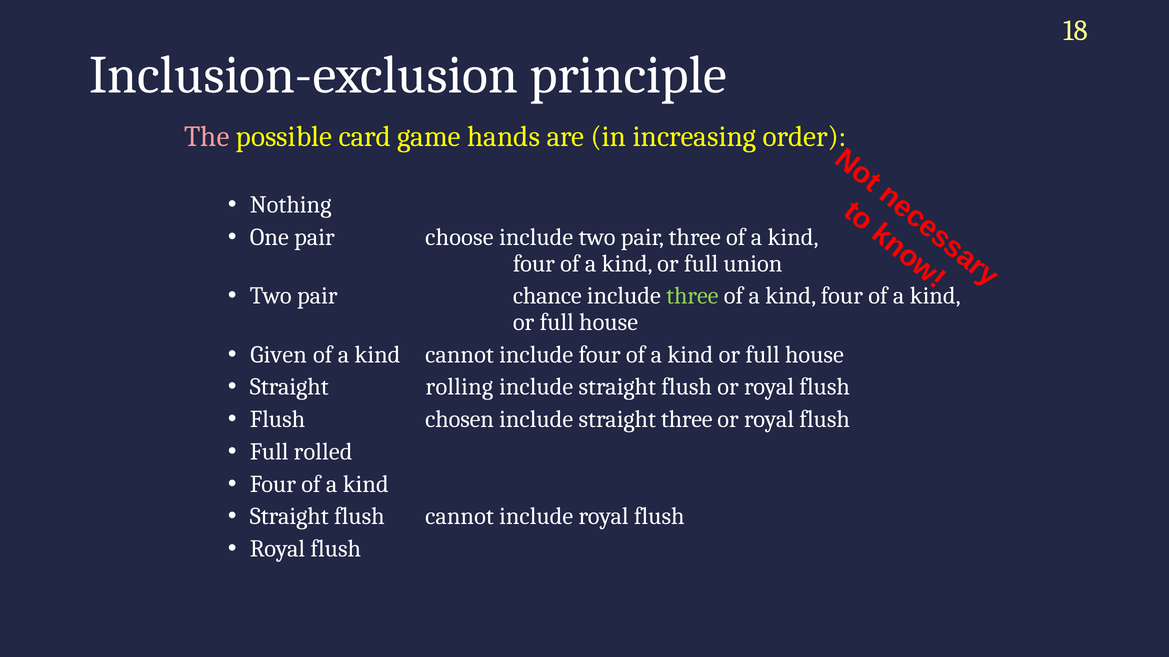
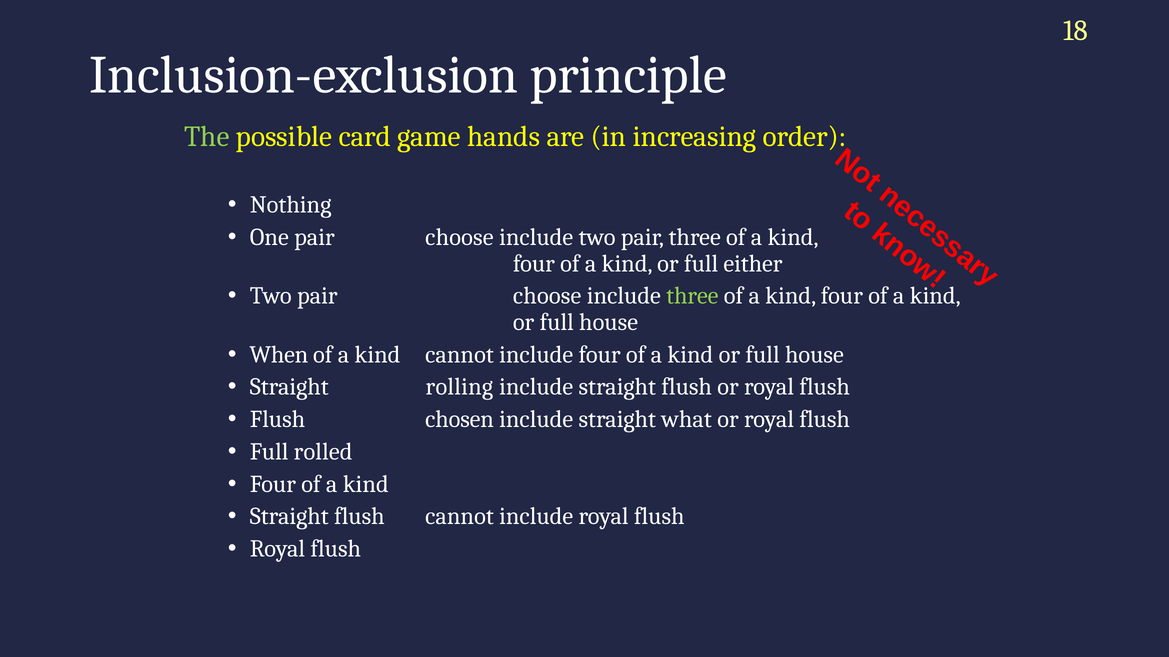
The colour: pink -> light green
union: union -> either
Two pair chance: chance -> choose
Given: Given -> When
straight three: three -> what
